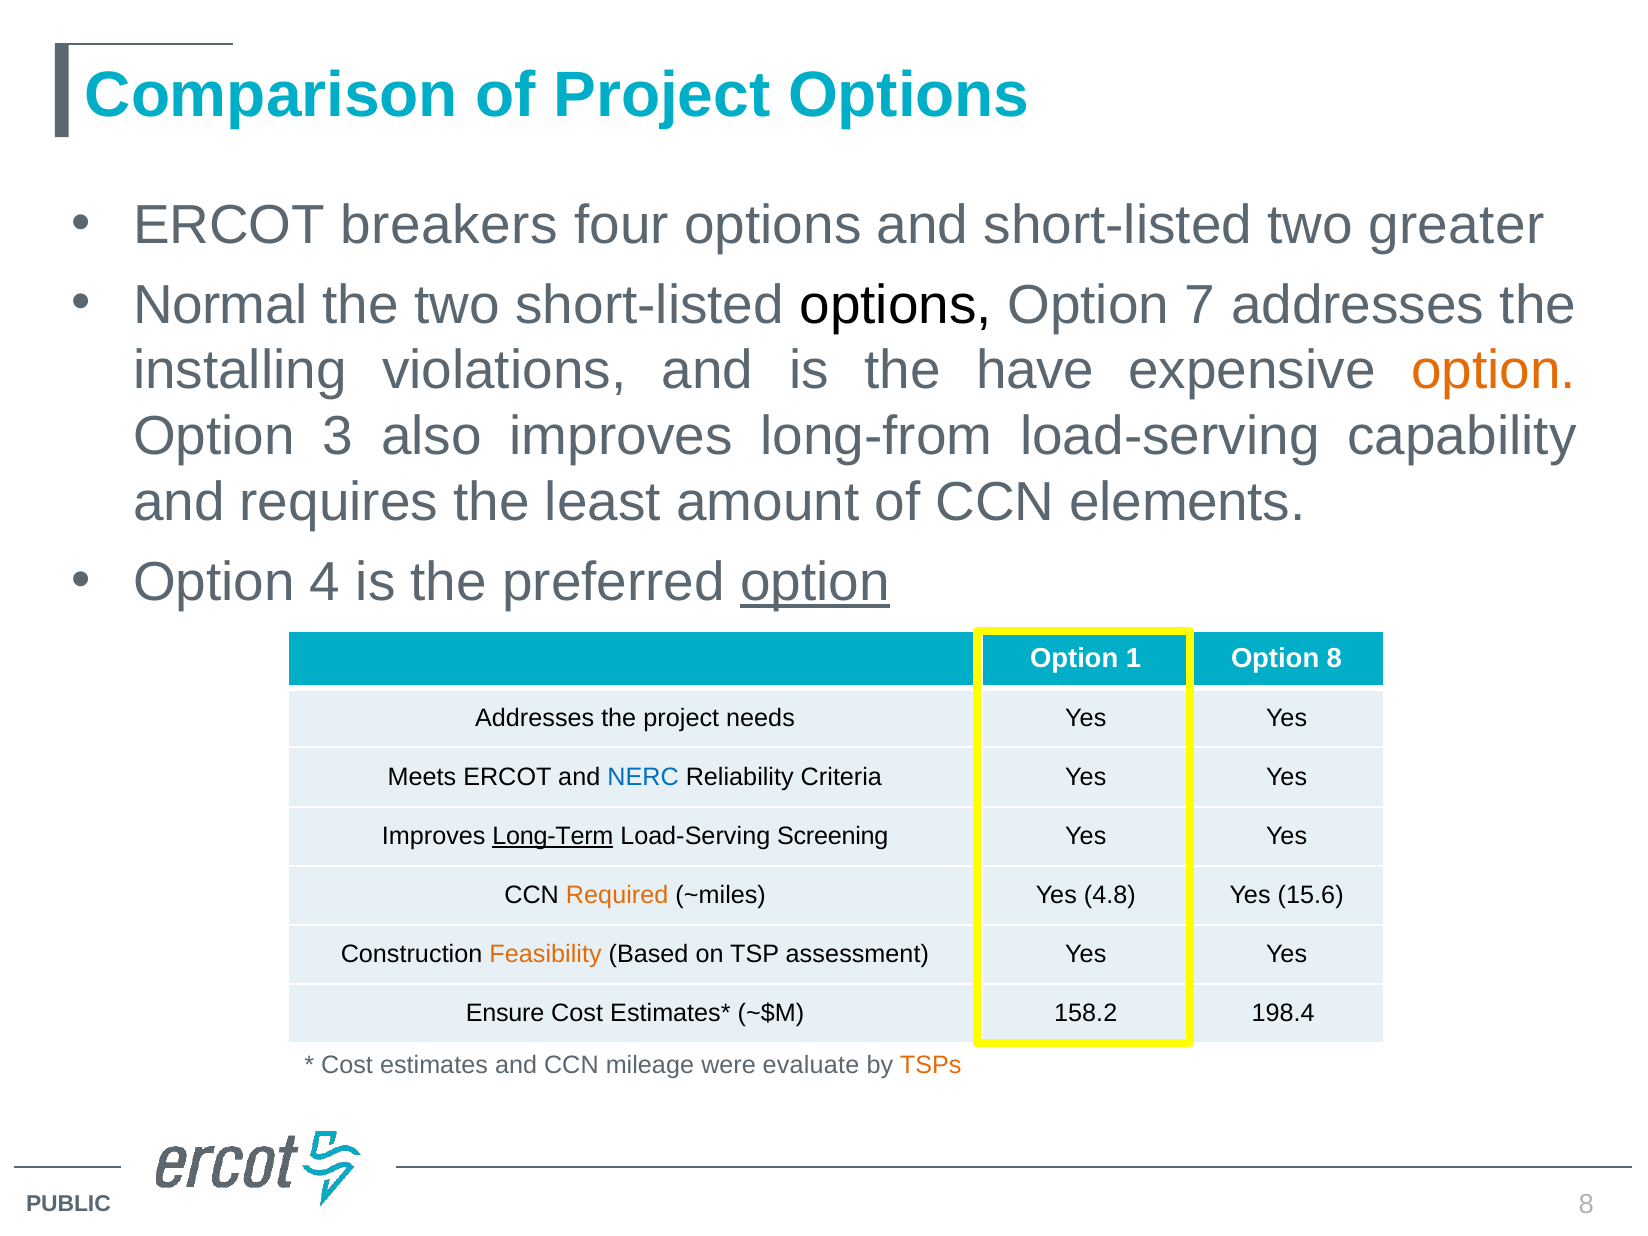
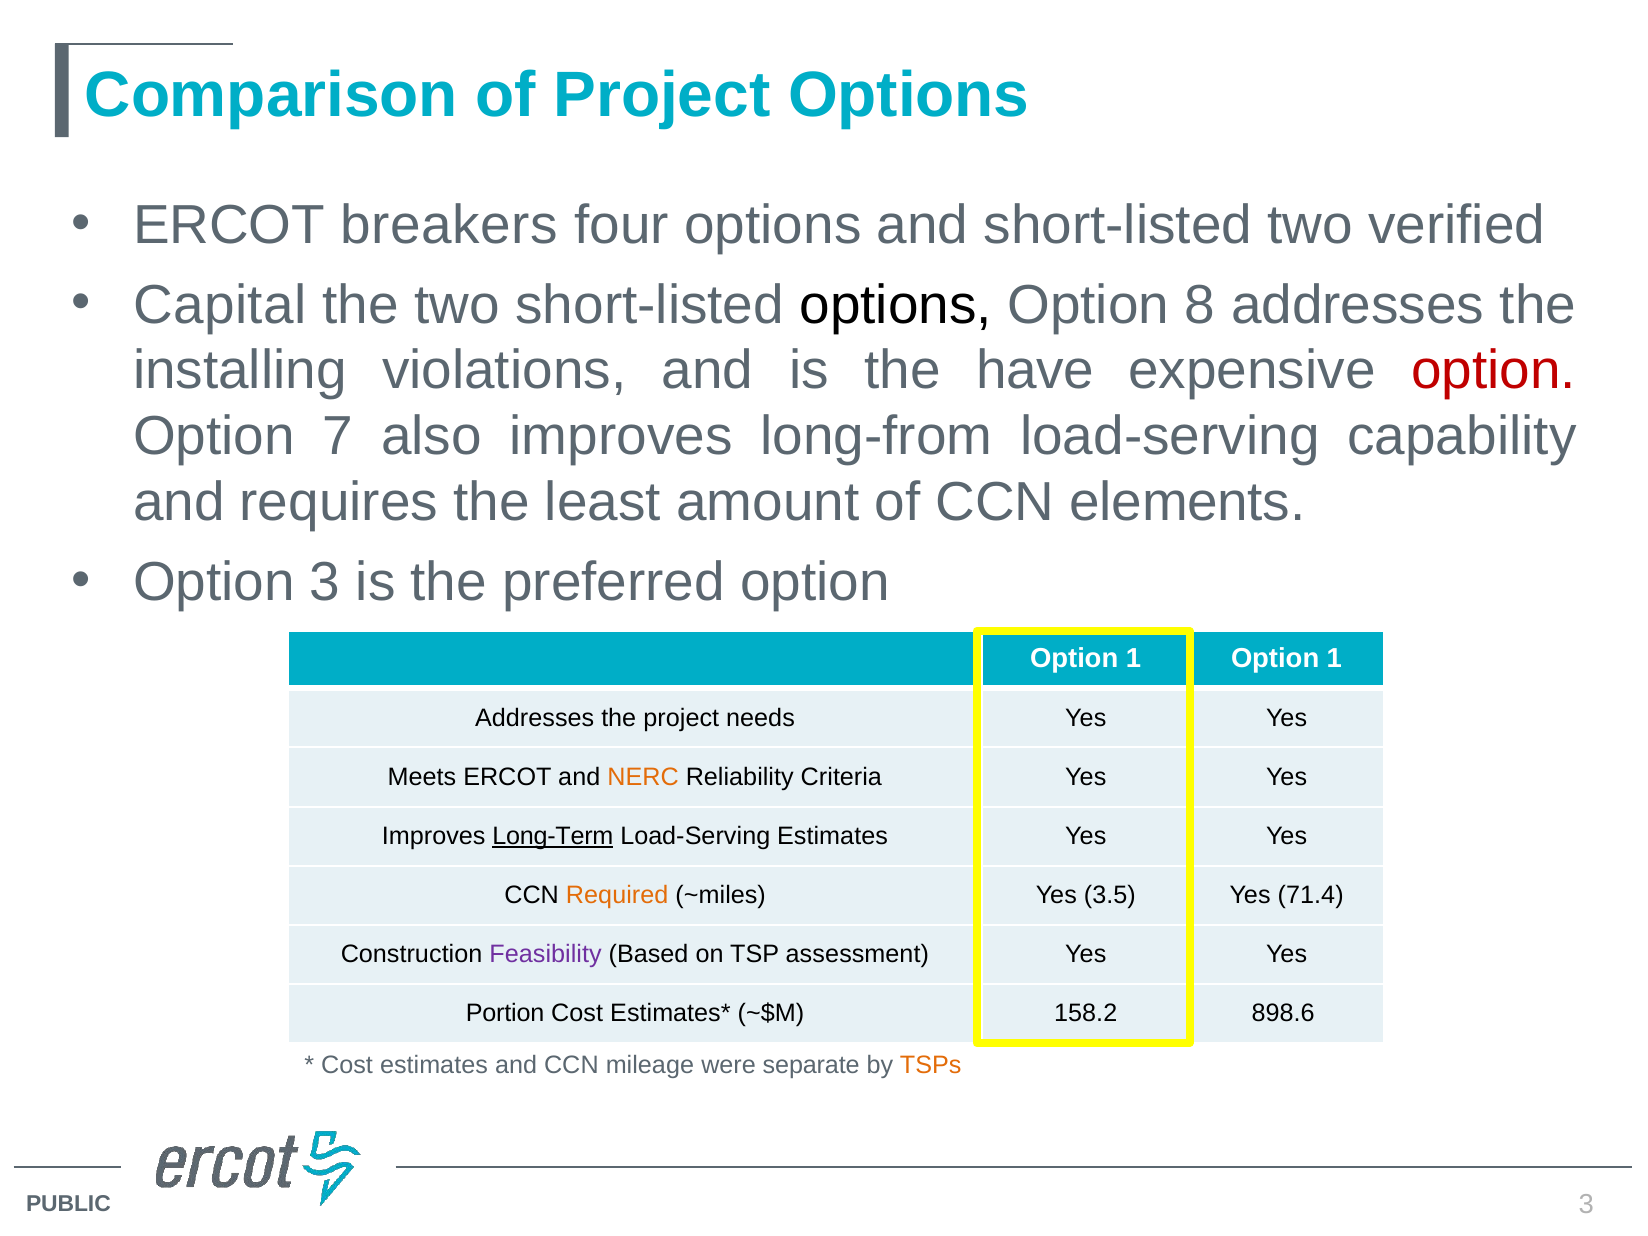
greater: greater -> verified
Normal: Normal -> Capital
7: 7 -> 8
option at (1494, 371) colour: orange -> red
3: 3 -> 7
Option 4: 4 -> 3
option at (815, 582) underline: present -> none
1 Option 8: 8 -> 1
NERC colour: blue -> orange
Load-Serving Screening: Screening -> Estimates
4.8: 4.8 -> 3.5
15.6: 15.6 -> 71.4
Feasibility colour: orange -> purple
Ensure: Ensure -> Portion
198.4: 198.4 -> 898.6
evaluate: evaluate -> separate
8 at (1586, 1204): 8 -> 3
